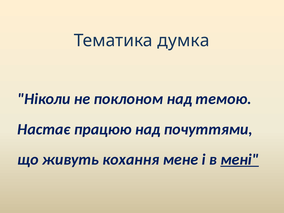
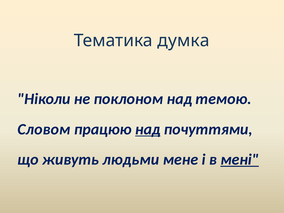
Настає: Настає -> Словом
над at (148, 129) underline: none -> present
кохання: кохання -> людьми
